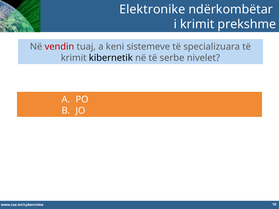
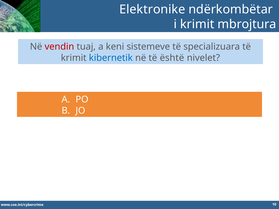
prekshme: prekshme -> mbrojtura
kibernetik colour: black -> blue
serbe: serbe -> është
